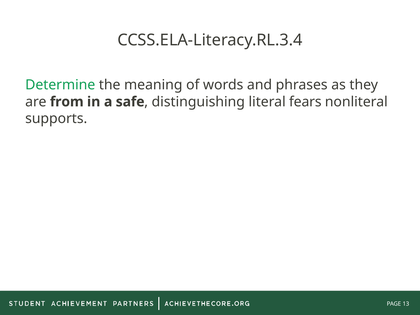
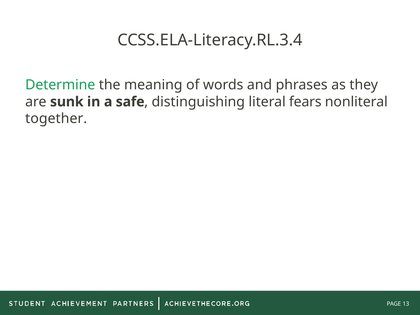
from: from -> sunk
supports: supports -> together
